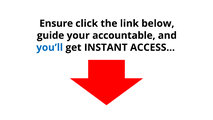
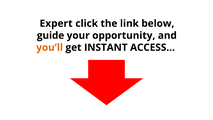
Ensure: Ensure -> Expert
accountable: accountable -> opportunity
you’ll colour: blue -> orange
